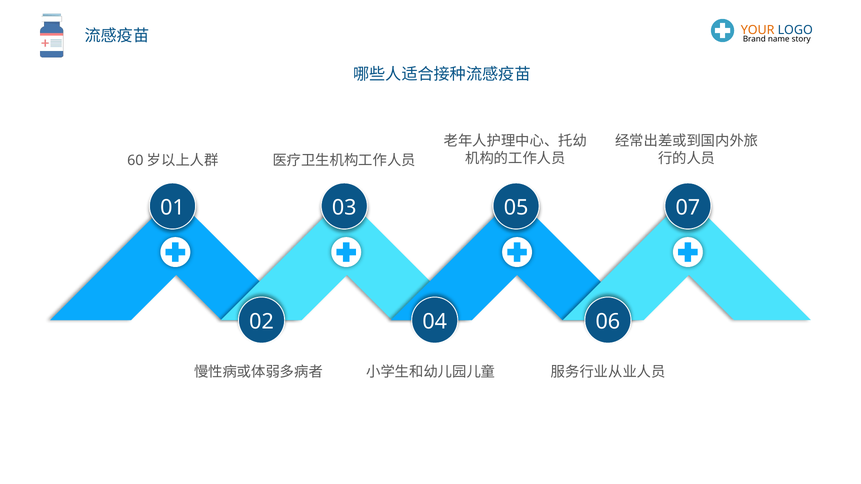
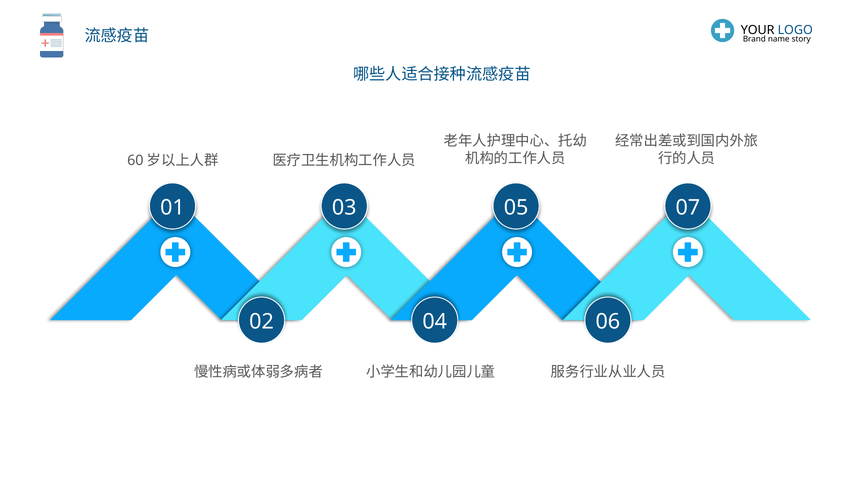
YOUR colour: orange -> black
